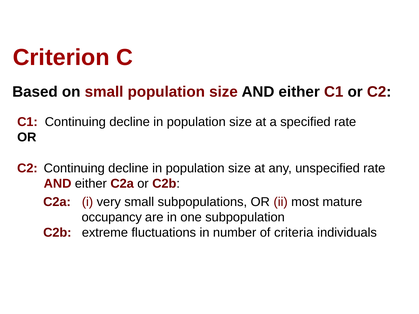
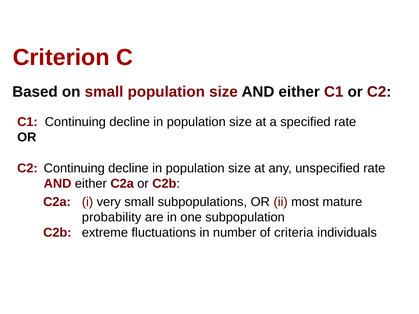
occupancy: occupancy -> probability
